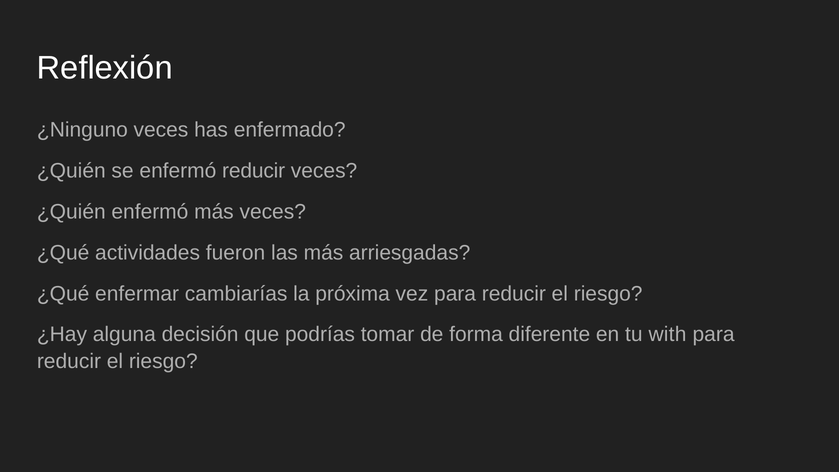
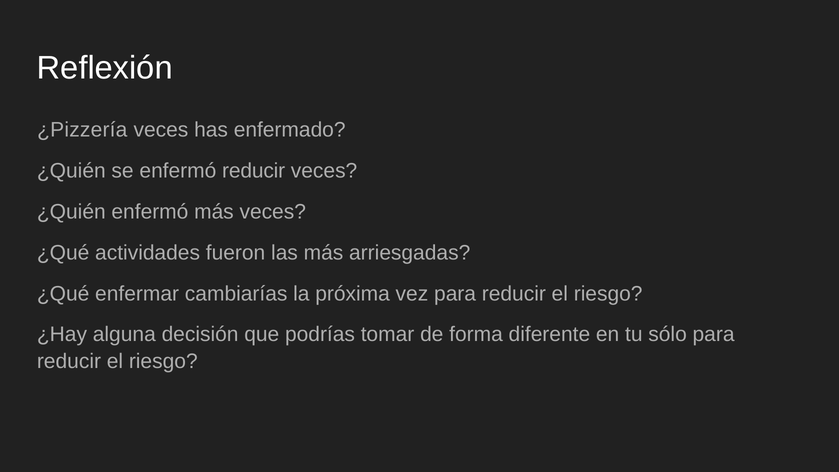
¿Ninguno: ¿Ninguno -> ¿Pizzería
with: with -> sólo
